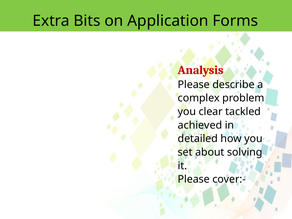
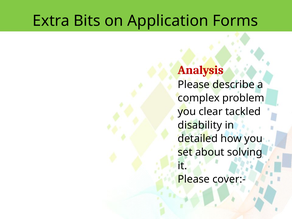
achieved: achieved -> disability
